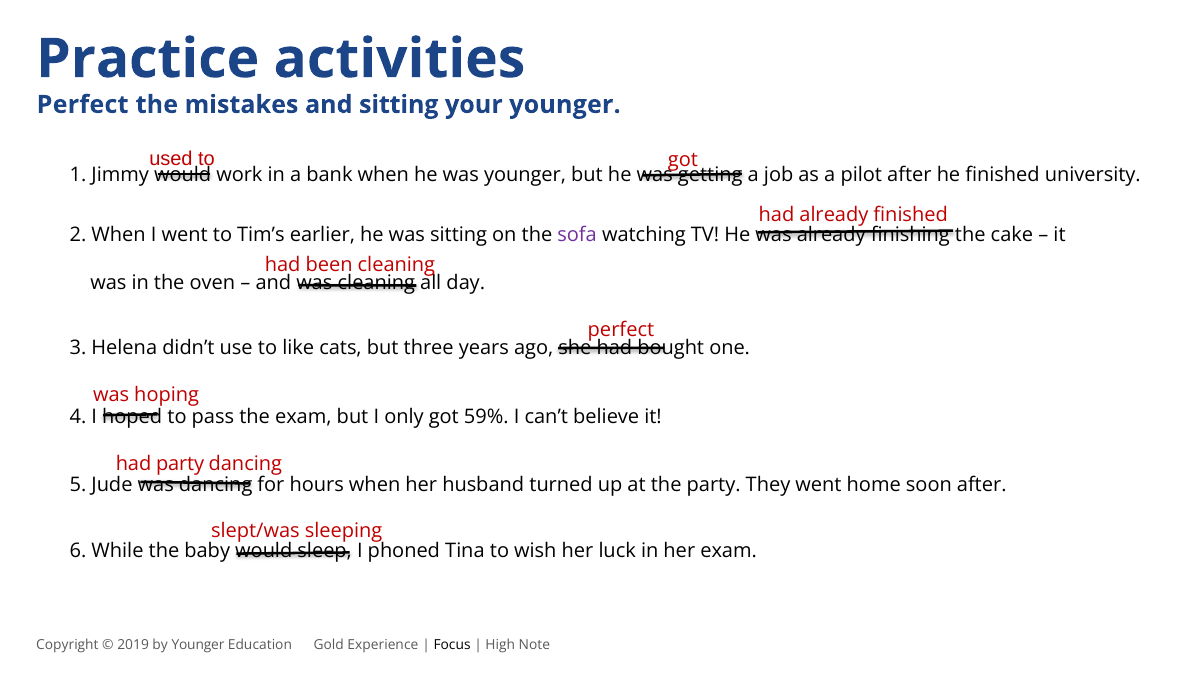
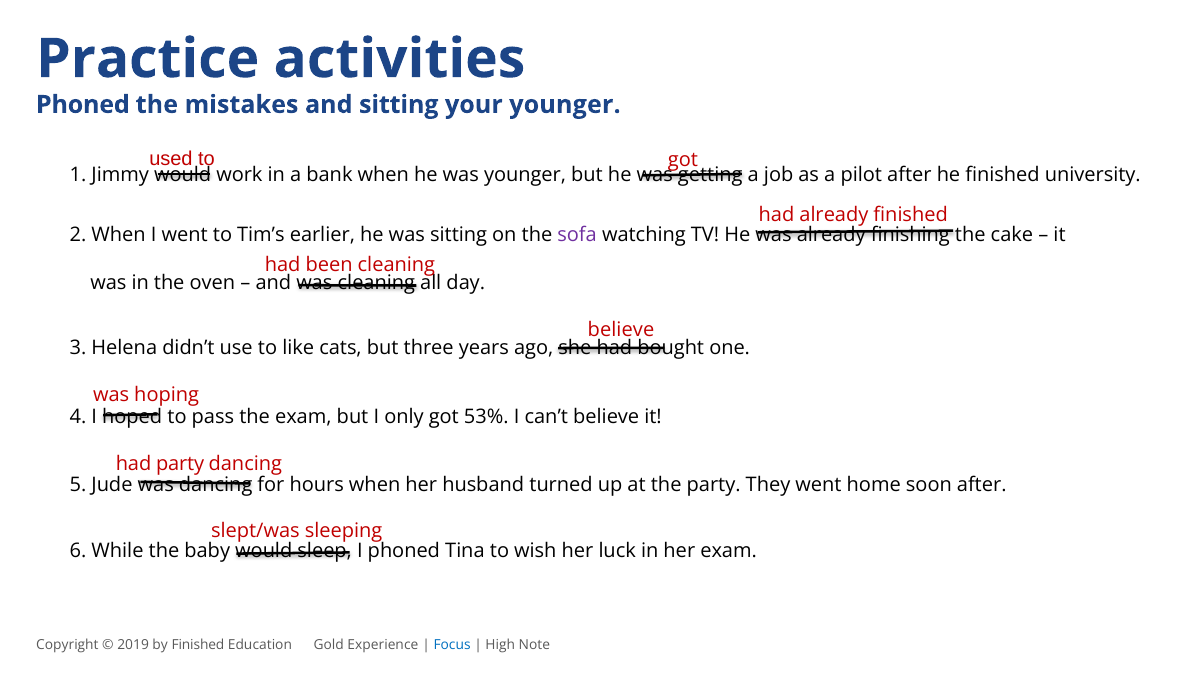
Perfect at (83, 105): Perfect -> Phoned
perfect at (621, 330): perfect -> believe
59%: 59% -> 53%
by Younger: Younger -> Finished
Focus colour: black -> blue
